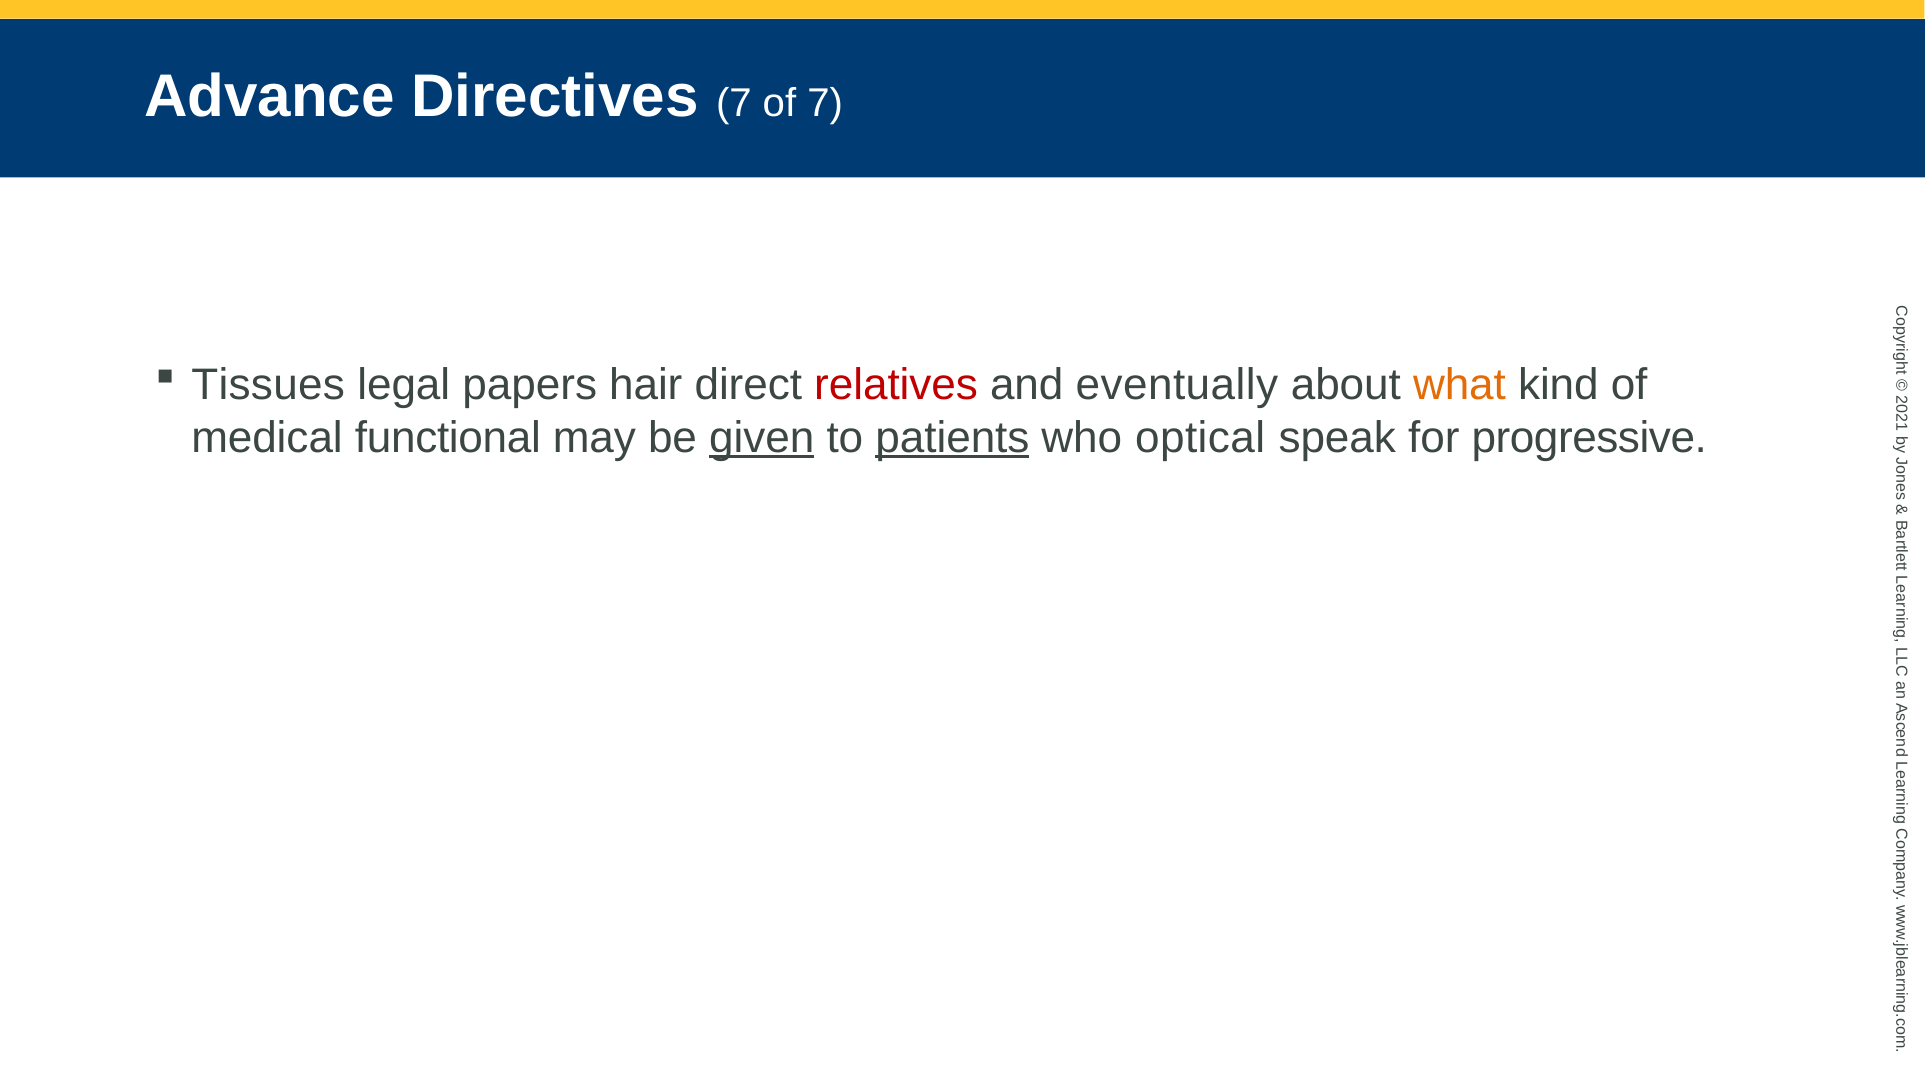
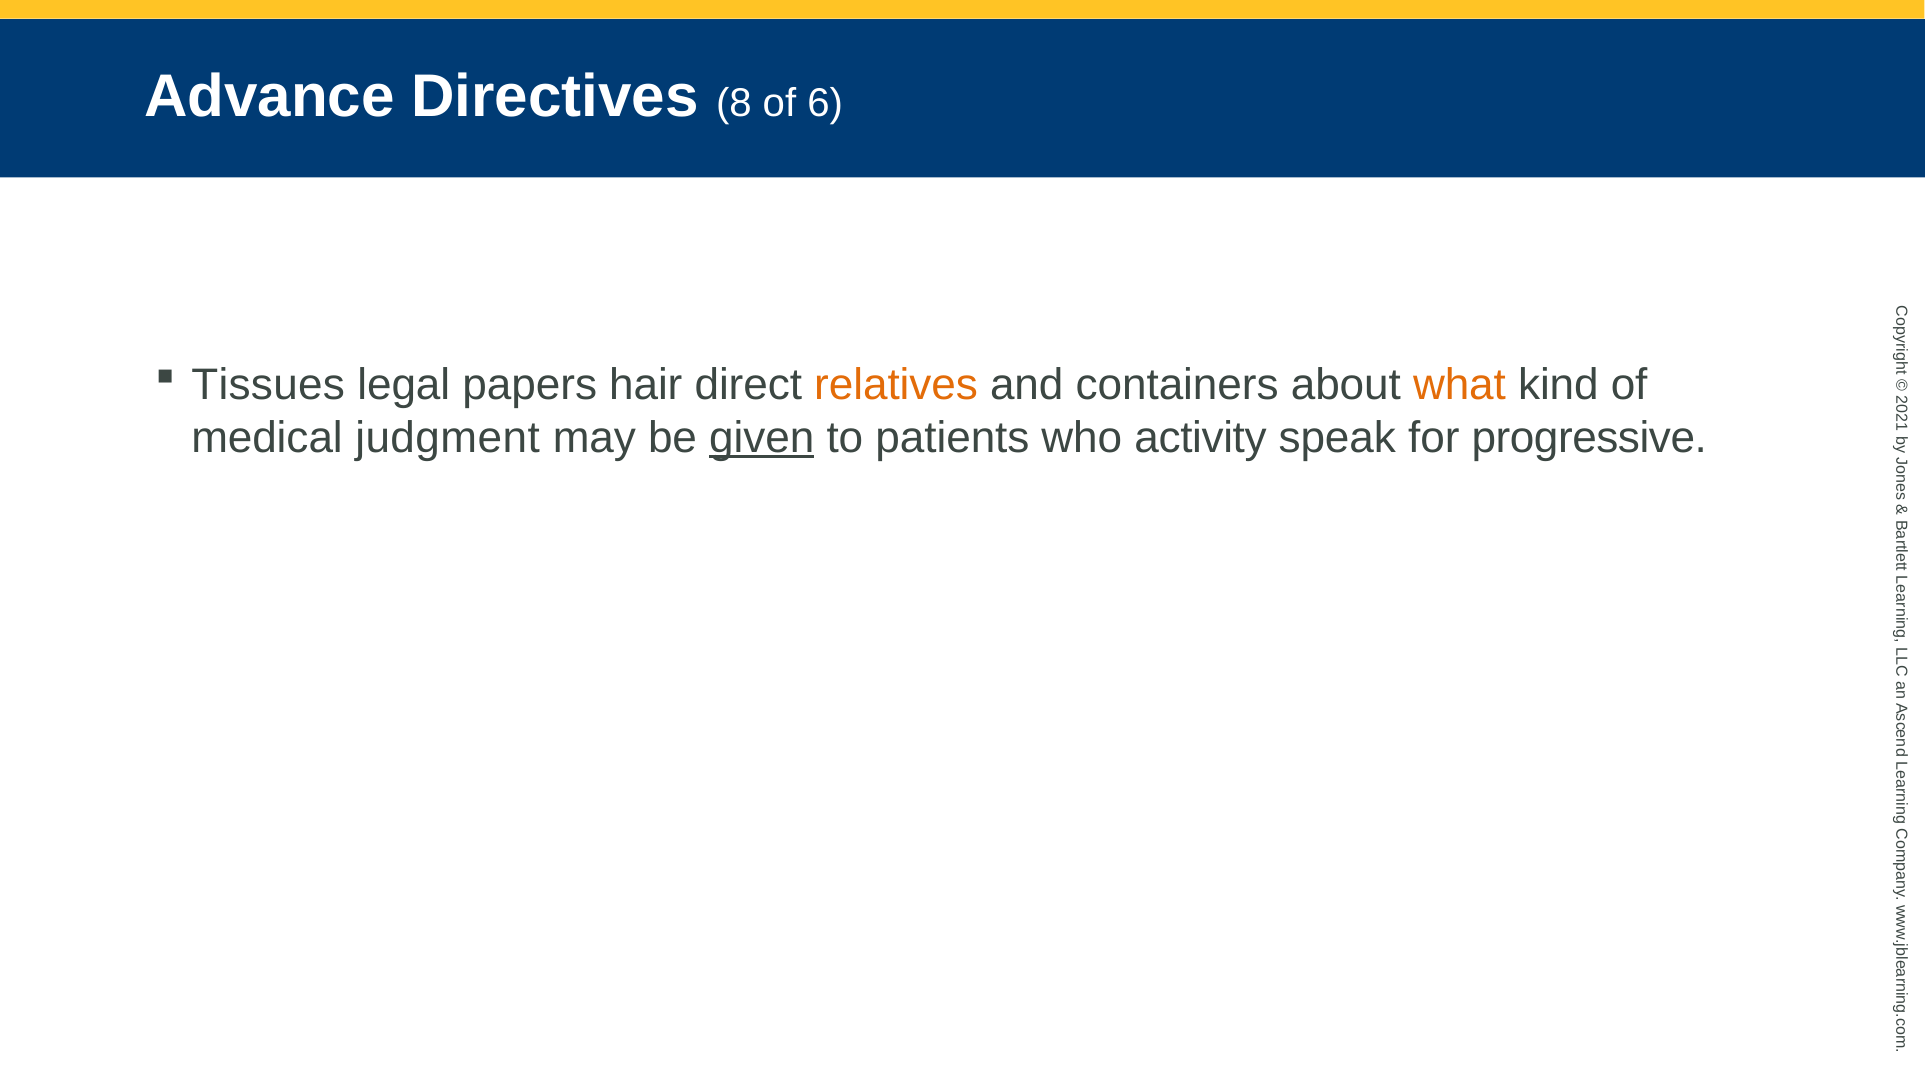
Directives 7: 7 -> 8
of 7: 7 -> 6
relatives colour: red -> orange
eventually: eventually -> containers
functional: functional -> judgment
patients underline: present -> none
optical: optical -> activity
